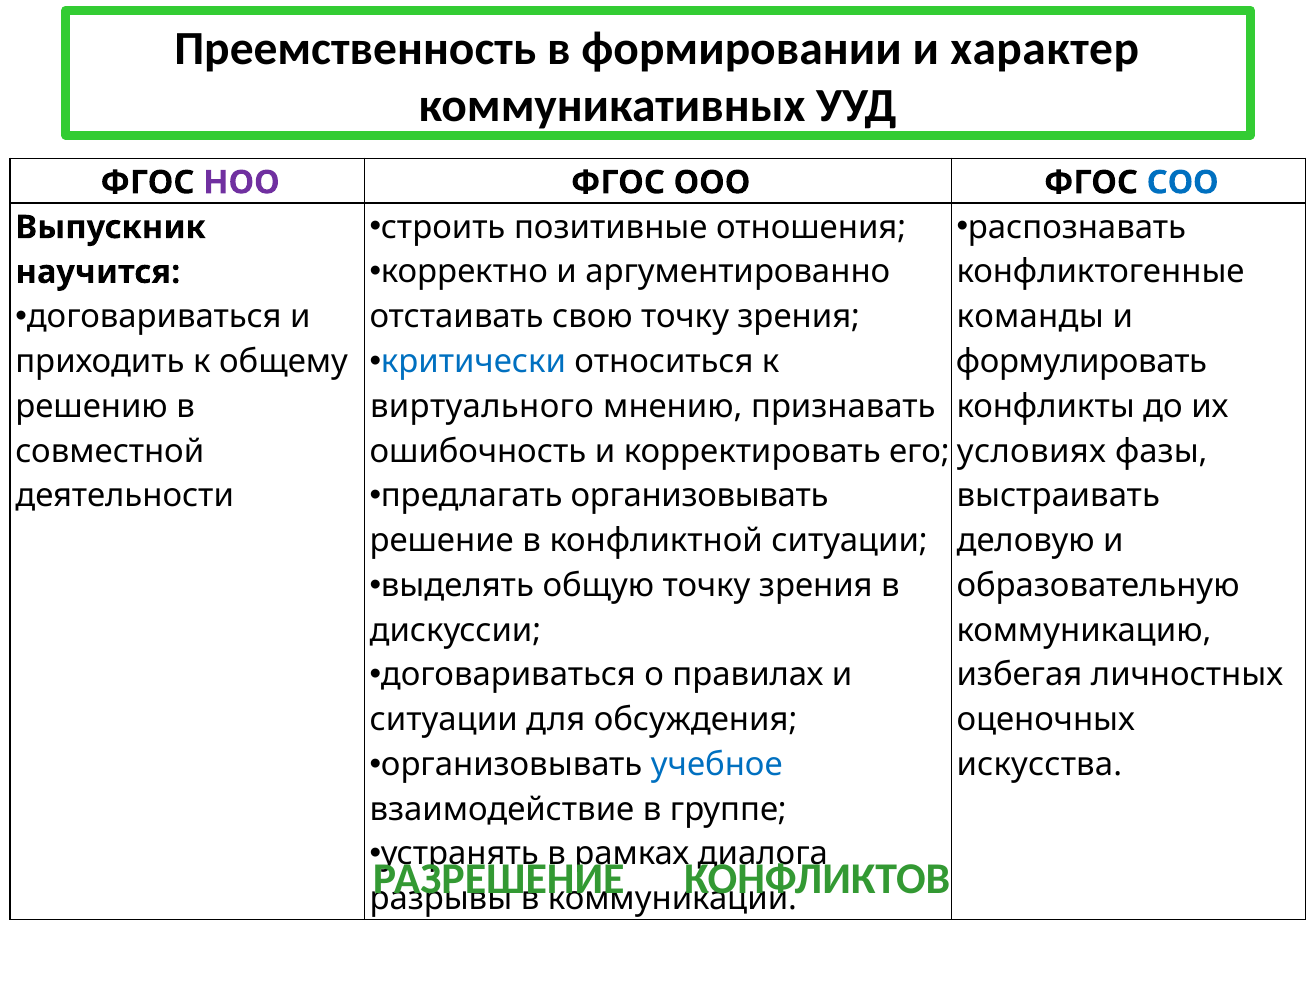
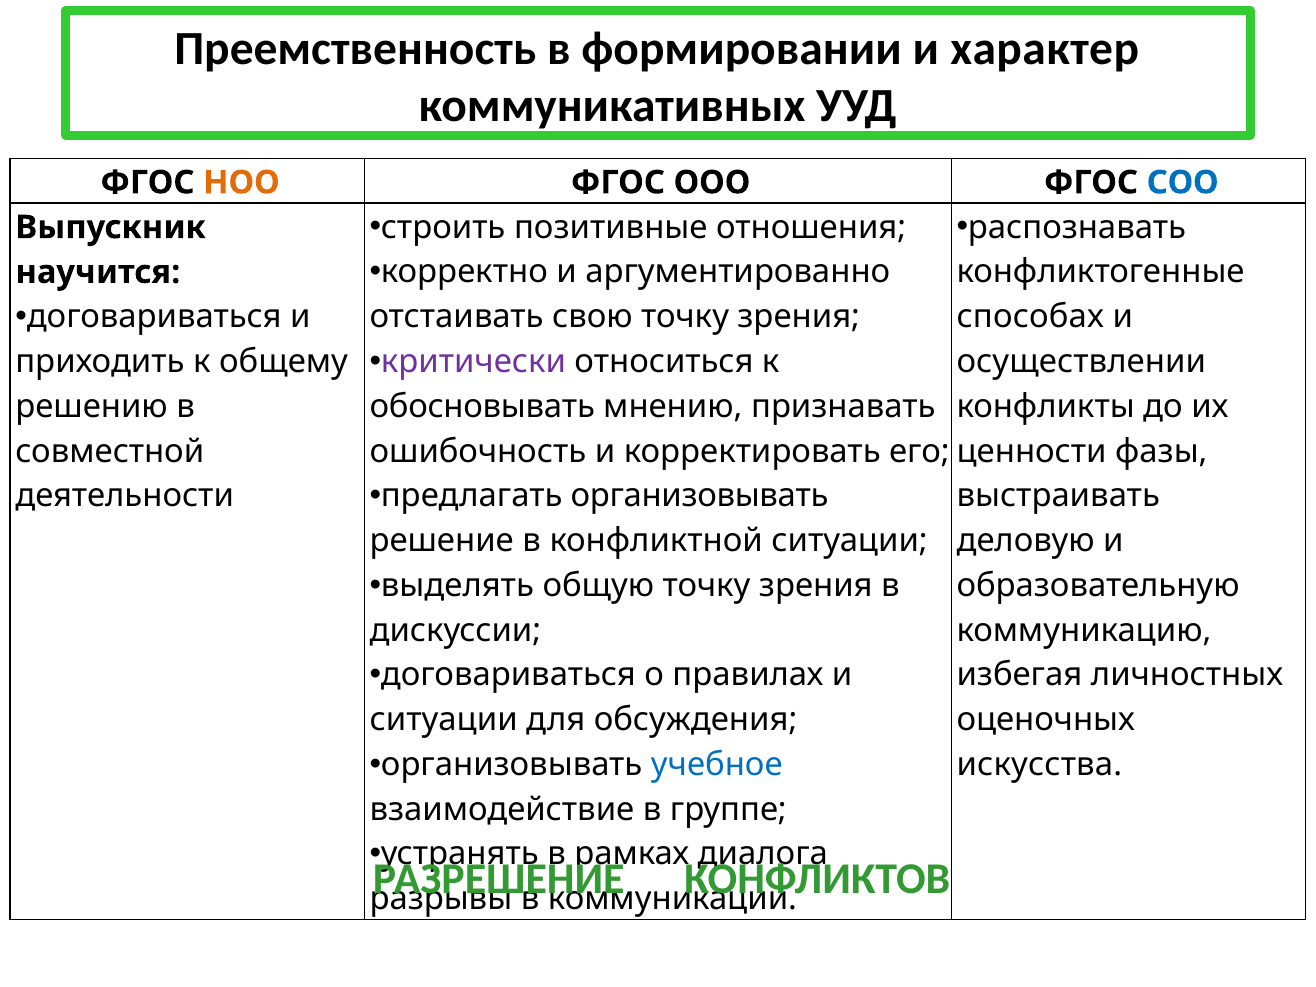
НОО colour: purple -> orange
команды: команды -> способах
критически colour: blue -> purple
формулировать: формулировать -> осуществлении
виртуального: виртуального -> обосновывать
условиях: условиях -> ценности
